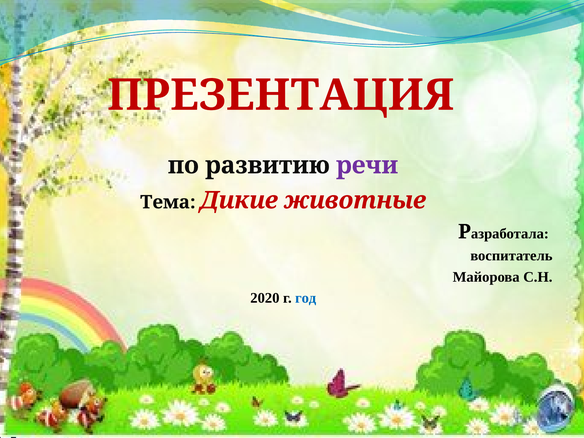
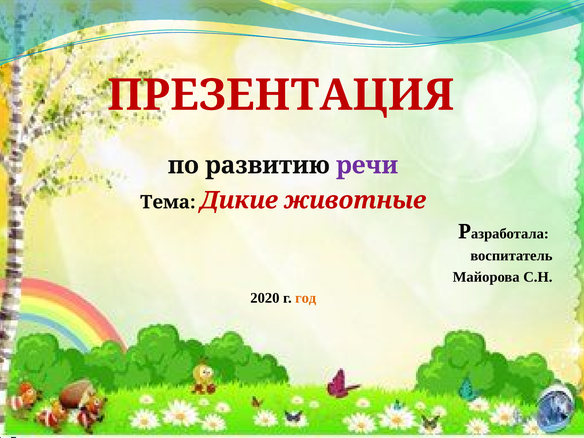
год colour: blue -> orange
